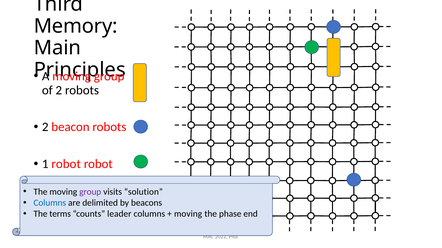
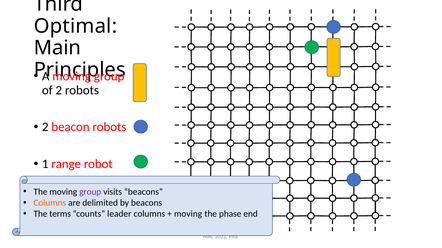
Memory: Memory -> Optimal
1 robot: robot -> range
visits solution: solution -> beacons
Columns at (50, 203) colour: blue -> orange
